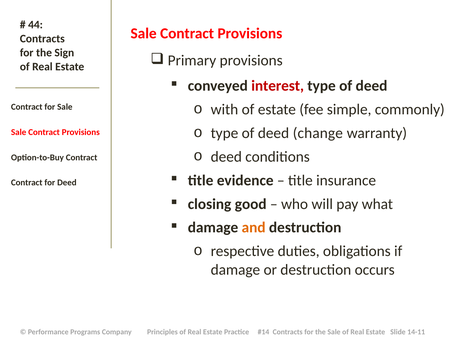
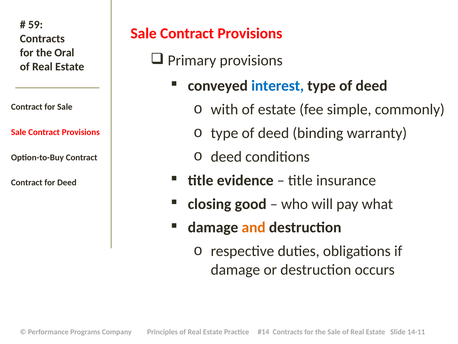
44: 44 -> 59
Sign: Sign -> Oral
interest colour: red -> blue
change: change -> binding
